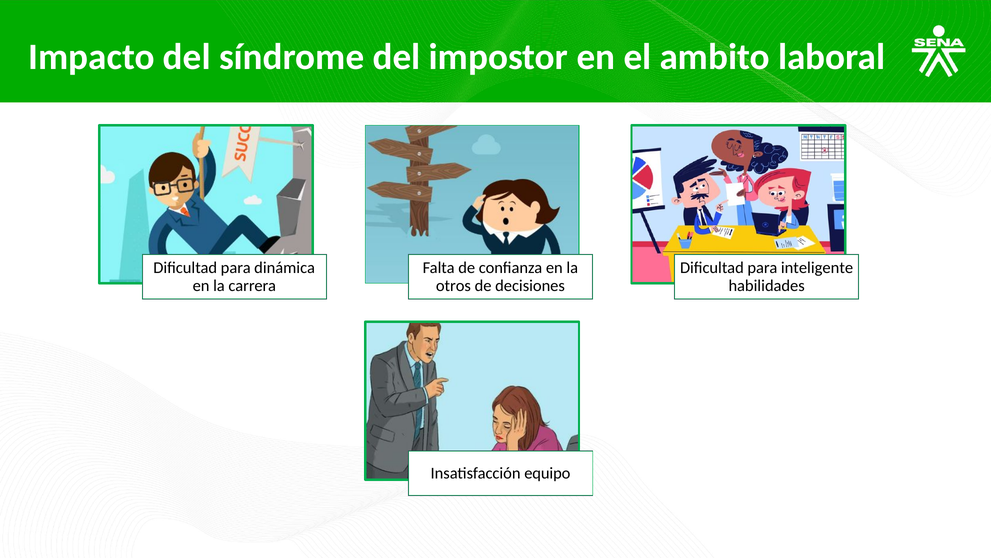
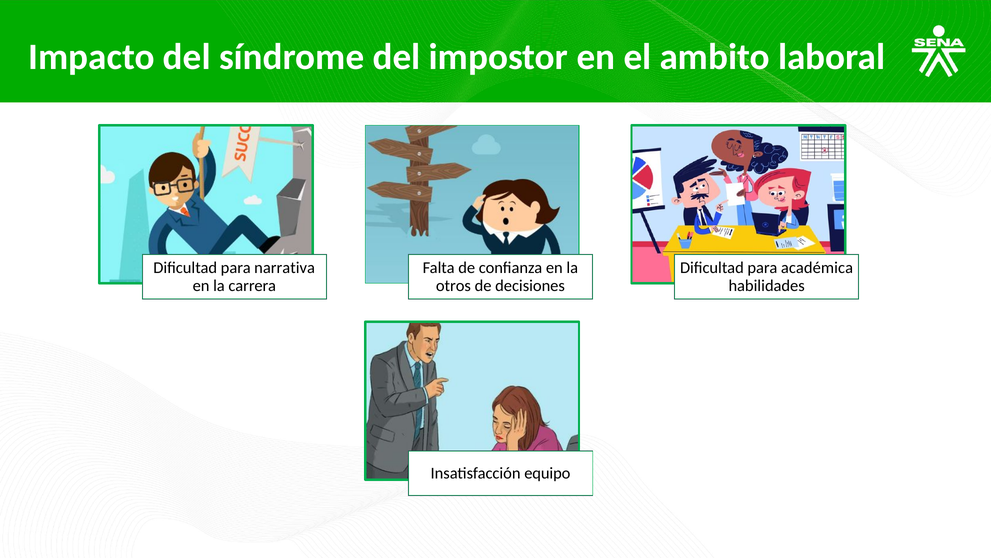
dinámica: dinámica -> narrativa
inteligente: inteligente -> académica
